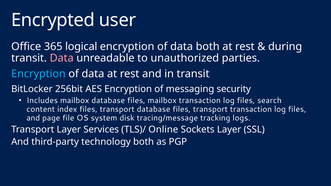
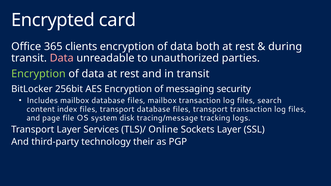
user: user -> card
logical: logical -> clients
Encryption at (38, 74) colour: light blue -> light green
technology both: both -> their
